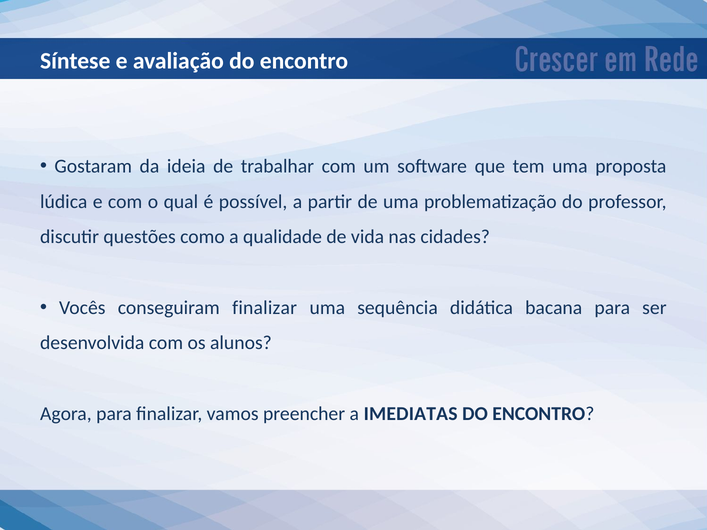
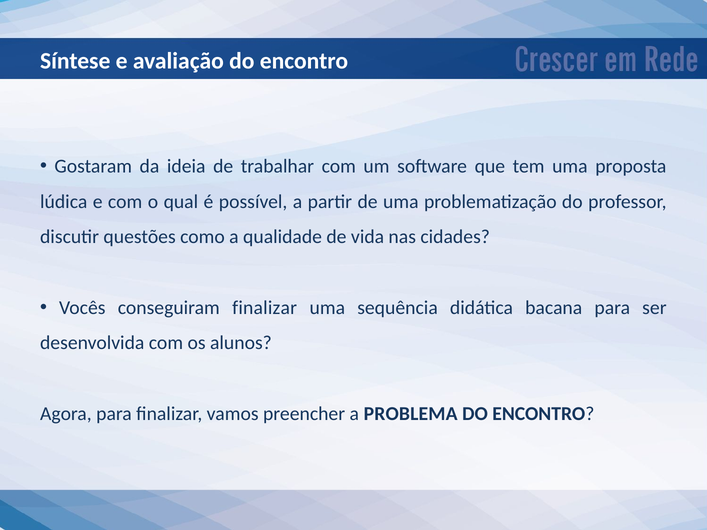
IMEDIATAS: IMEDIATAS -> PROBLEMA
